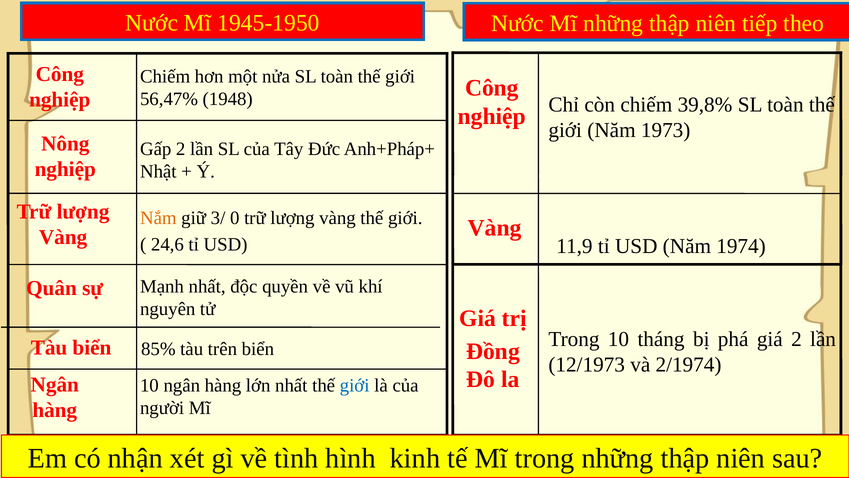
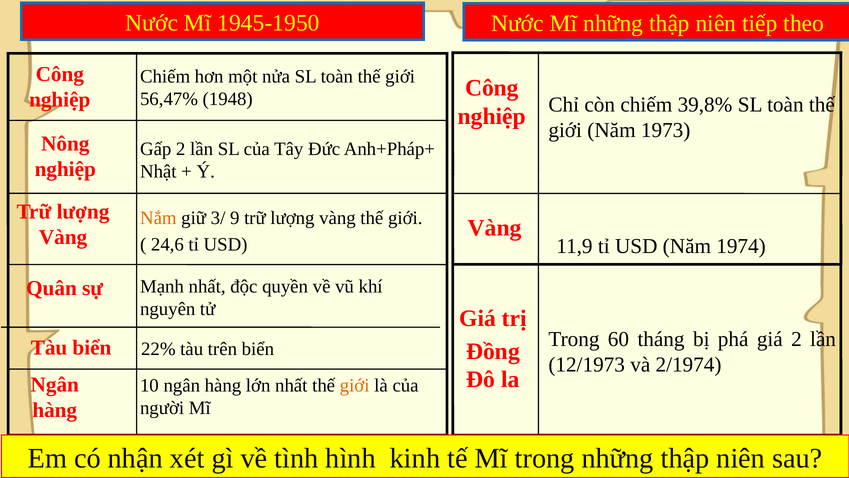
0: 0 -> 9
Trong 10: 10 -> 60
85%: 85% -> 22%
giới at (355, 385) colour: blue -> orange
